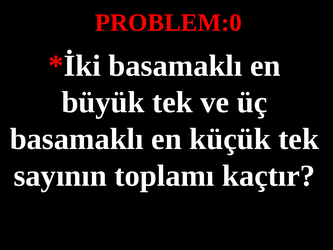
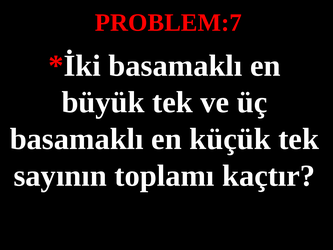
PROBLEM:0: PROBLEM:0 -> PROBLEM:7
